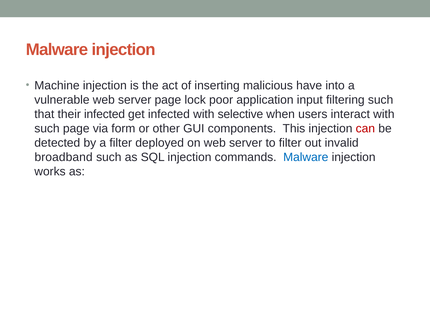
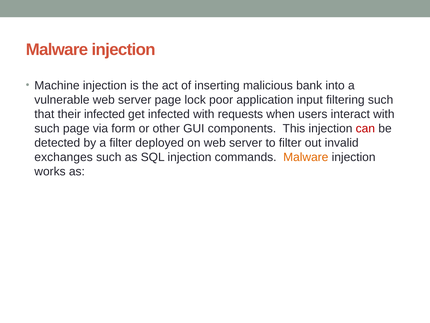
have: have -> bank
selective: selective -> requests
broadband: broadband -> exchanges
Malware at (306, 157) colour: blue -> orange
